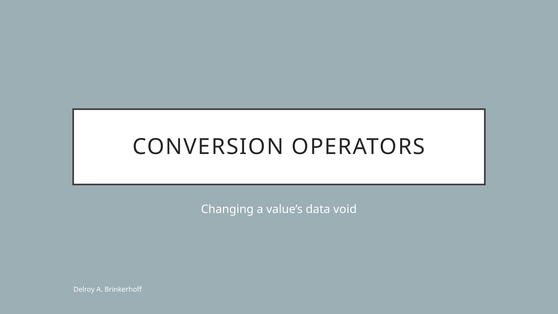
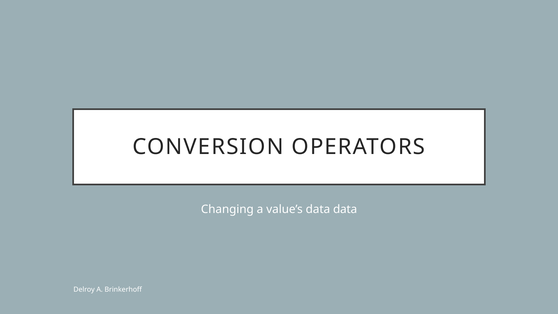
data void: void -> data
